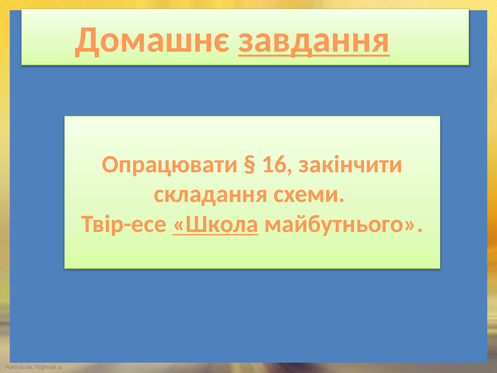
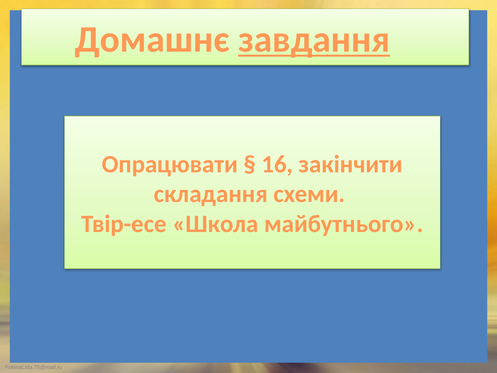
Школа underline: present -> none
